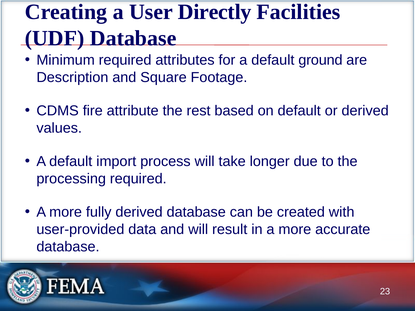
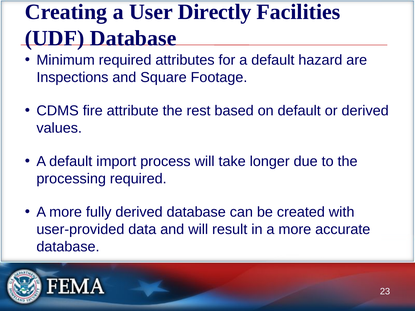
ground: ground -> hazard
Description: Description -> Inspections
